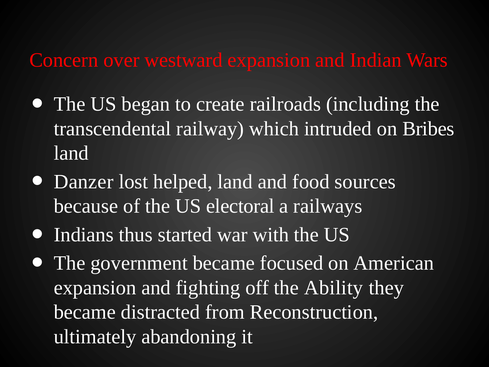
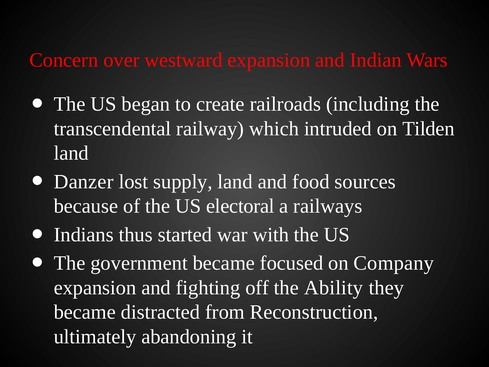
Bribes: Bribes -> Tilden
helped: helped -> supply
American: American -> Company
